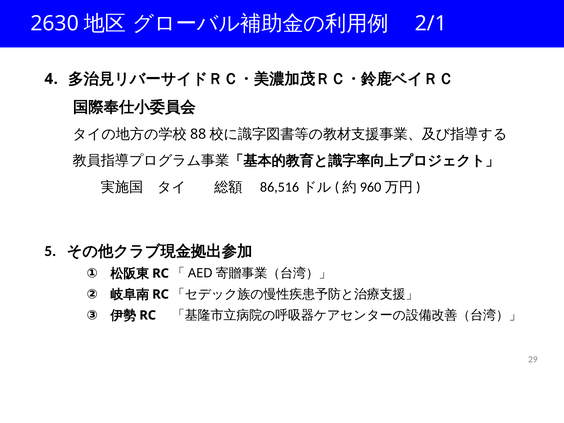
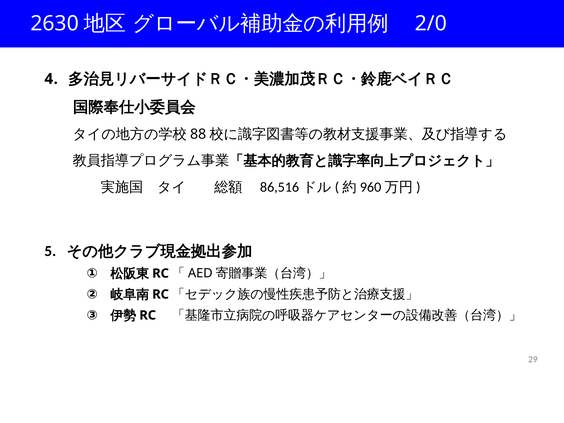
2/1: 2/1 -> 2/0
